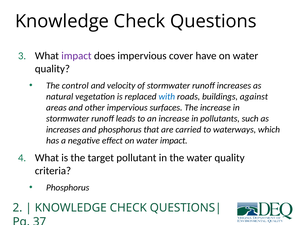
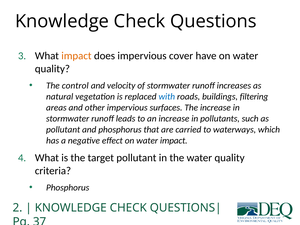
impact at (76, 56) colour: purple -> orange
against: against -> filtering
increases at (63, 130): increases -> pollutant
